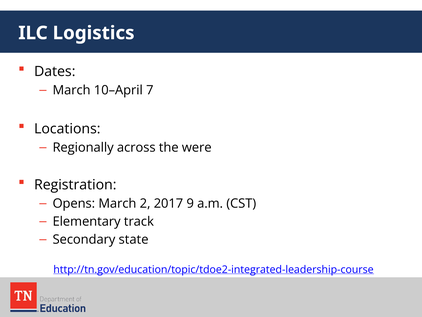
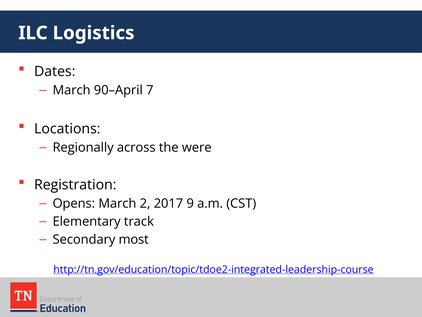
10–April: 10–April -> 90–April
state: state -> most
